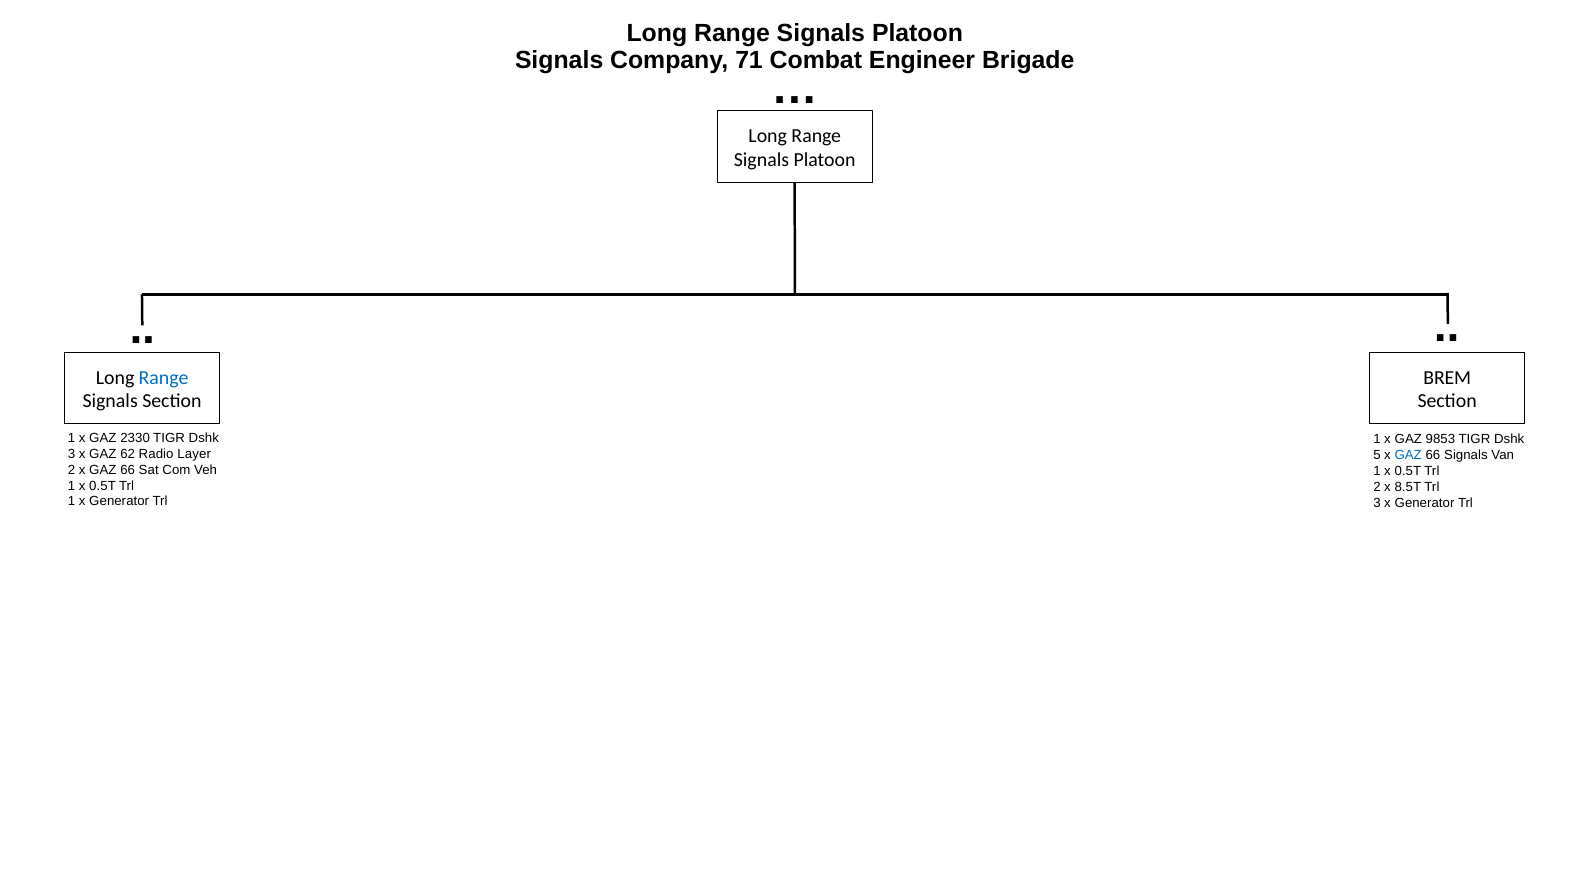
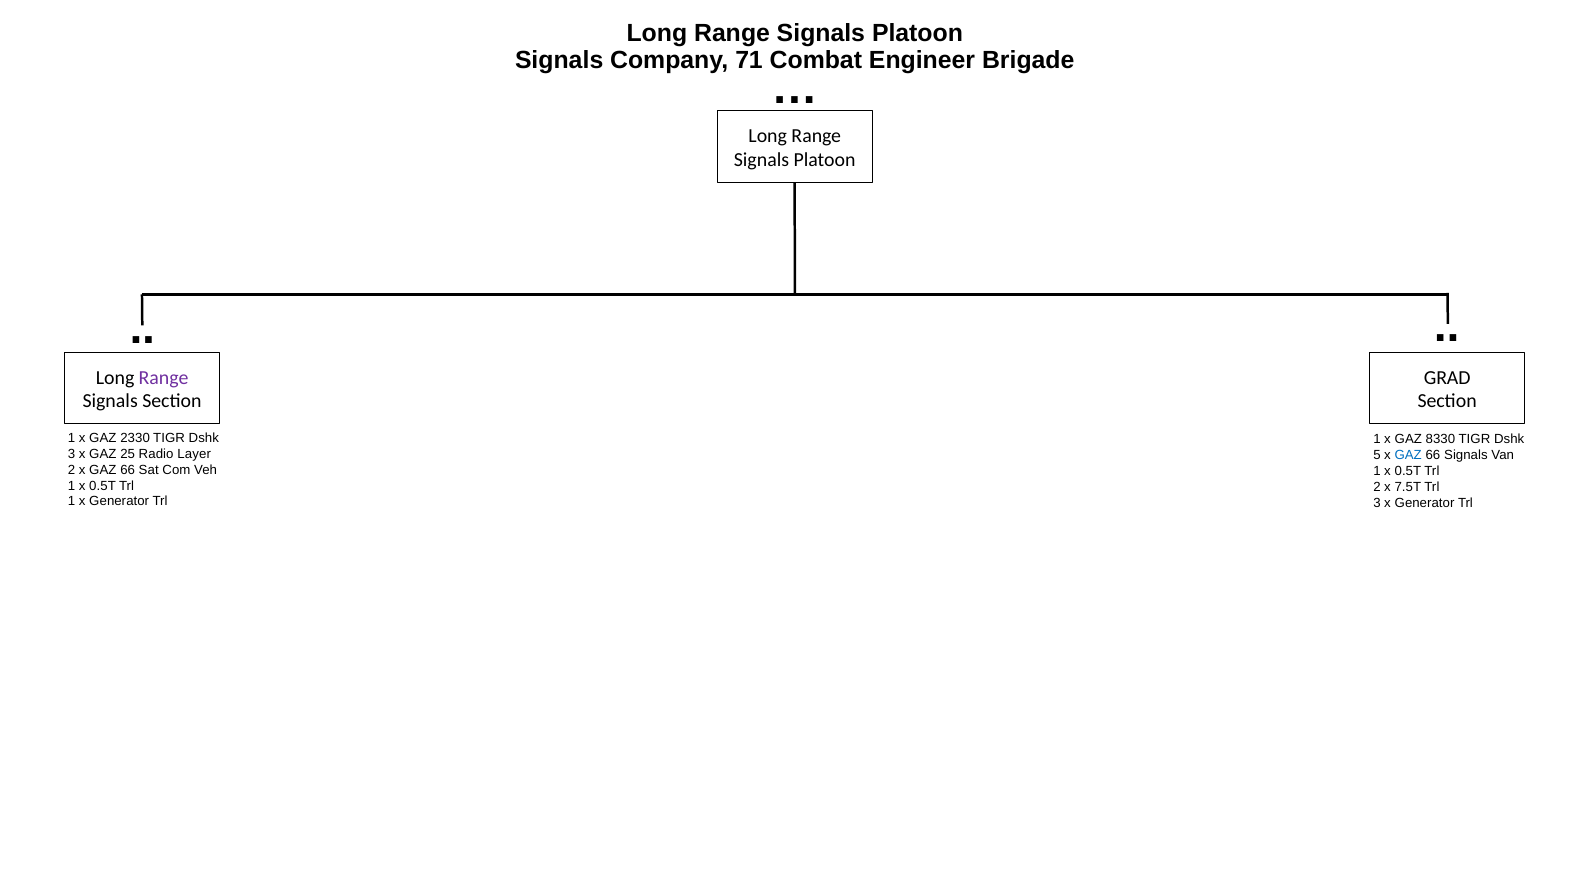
Range at (164, 378) colour: blue -> purple
BREM: BREM -> GRAD
9853: 9853 -> 8330
62: 62 -> 25
8.5T: 8.5T -> 7.5T
